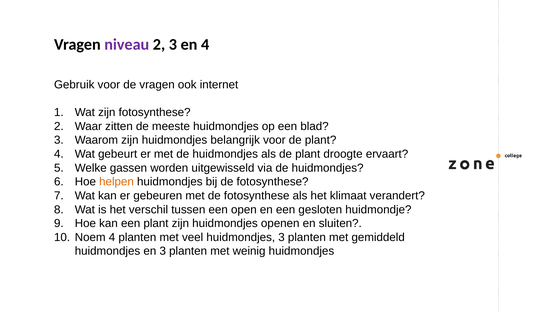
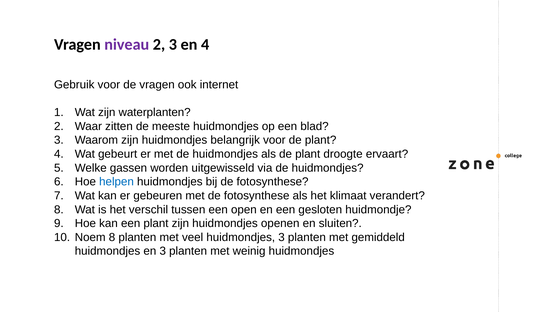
zijn fotosynthese: fotosynthese -> waterplanten
helpen colour: orange -> blue
Noem 4: 4 -> 8
